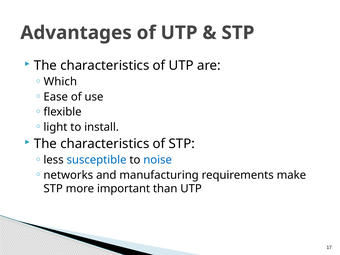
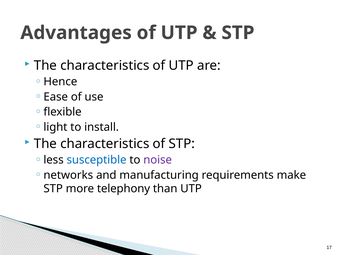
Which: Which -> Hence
noise colour: blue -> purple
important: important -> telephony
